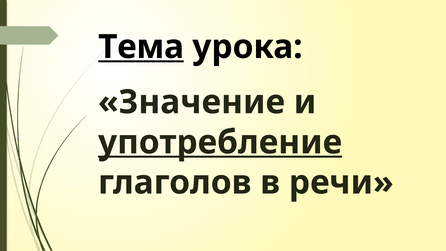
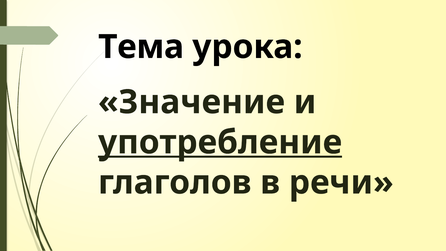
Тема underline: present -> none
